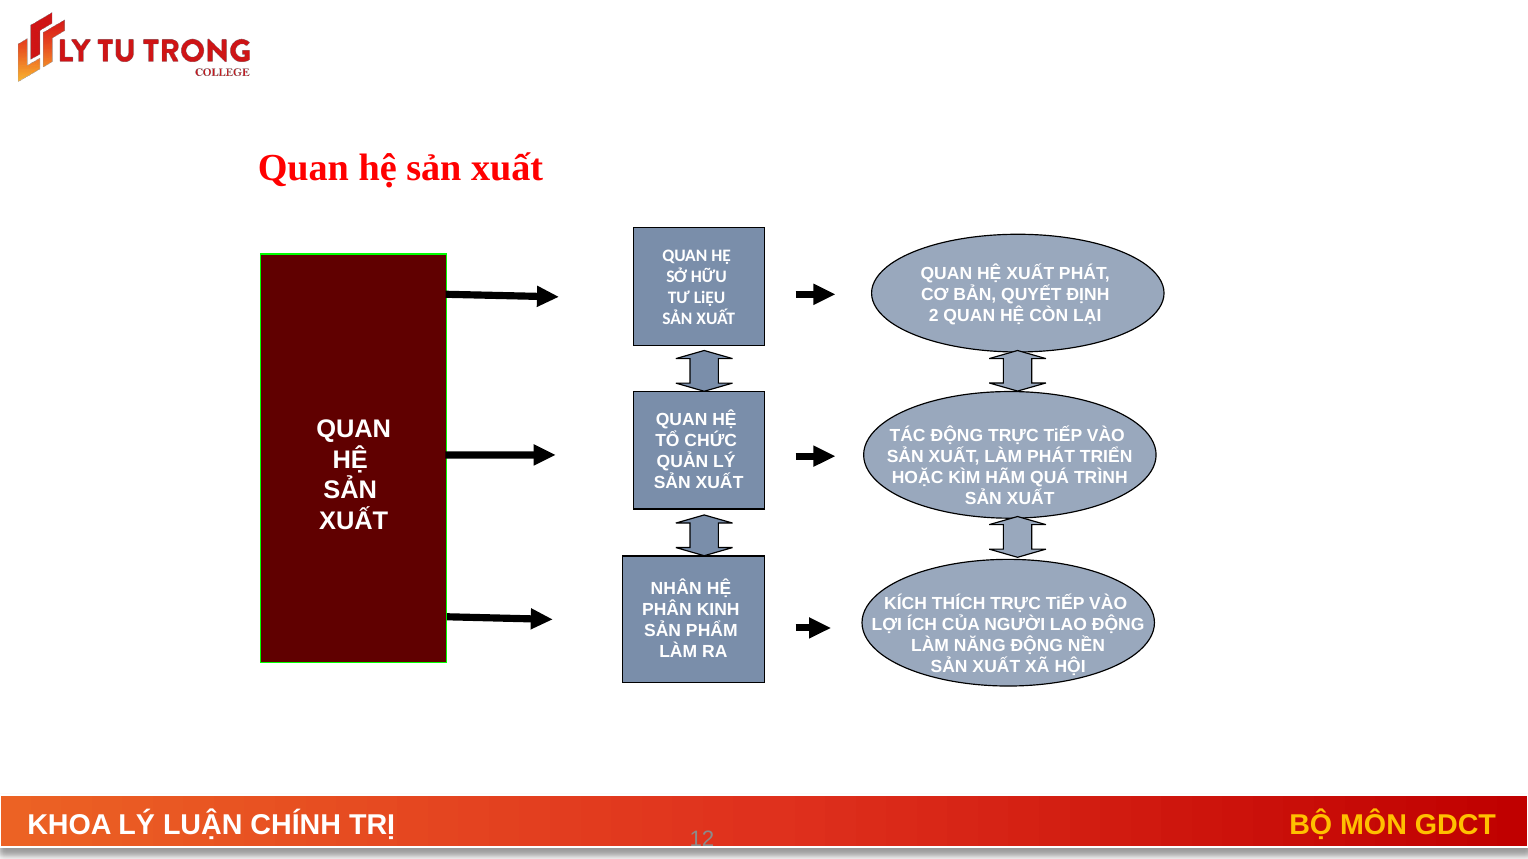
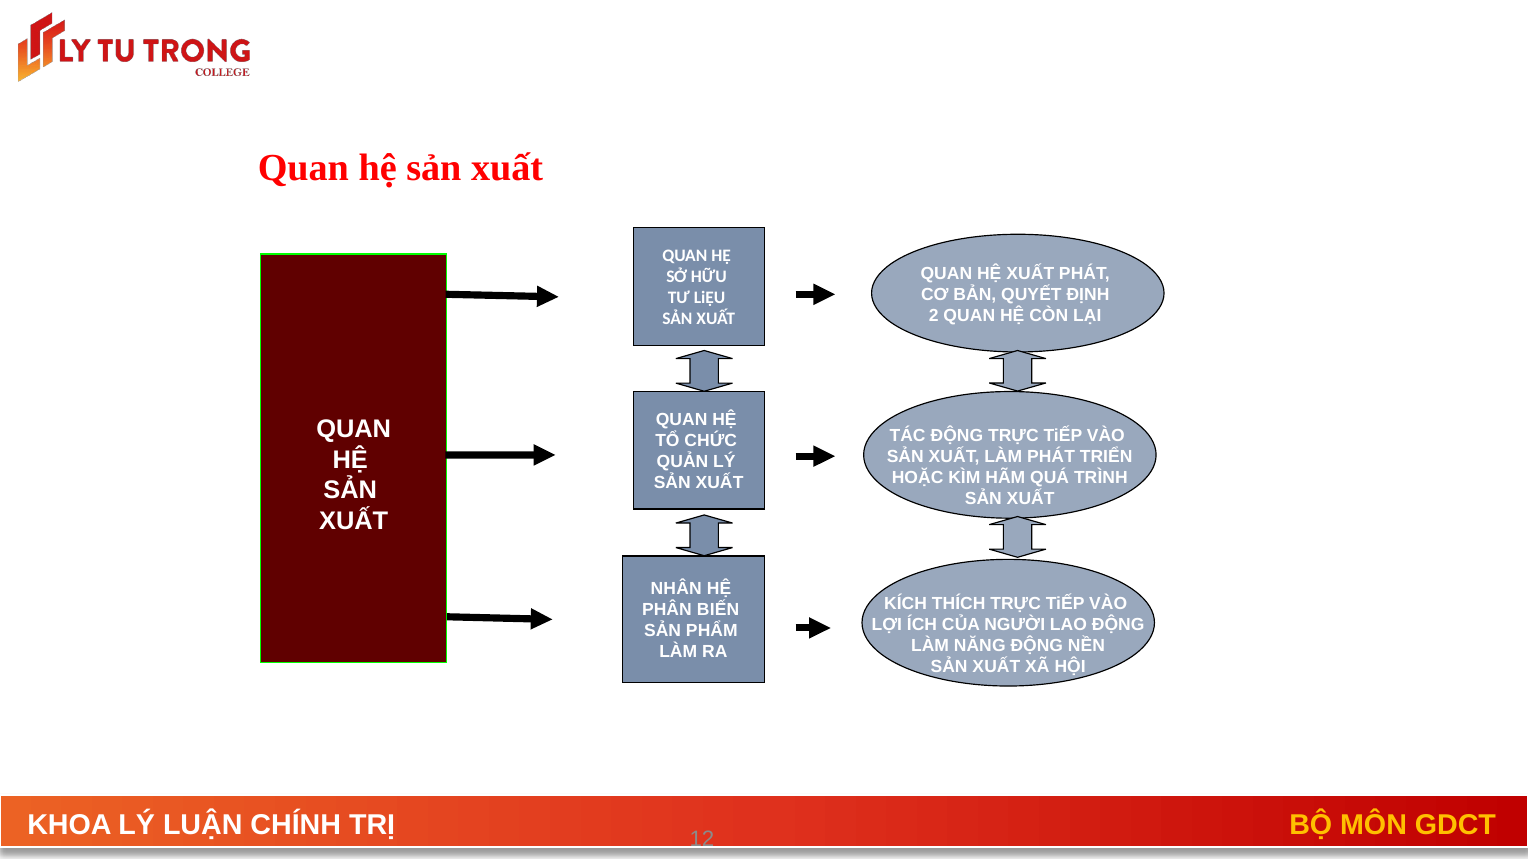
KINH: KINH -> BIẾN
